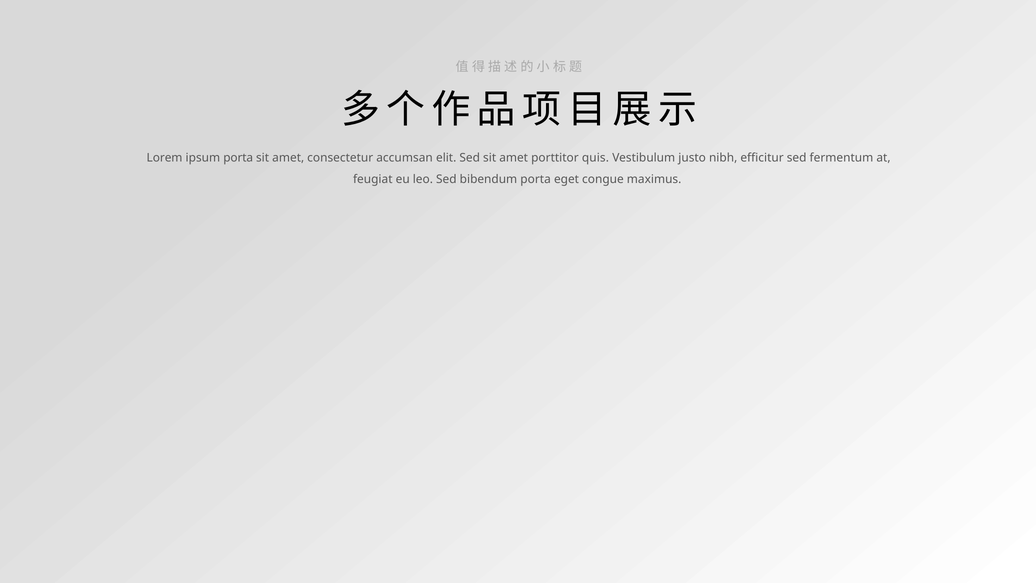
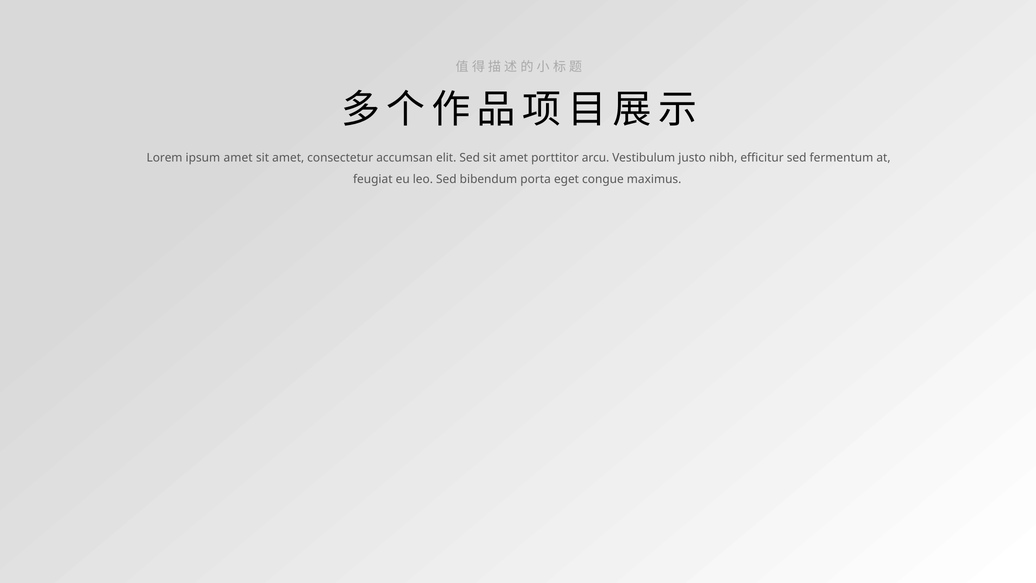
ipsum porta: porta -> amet
quis: quis -> arcu
